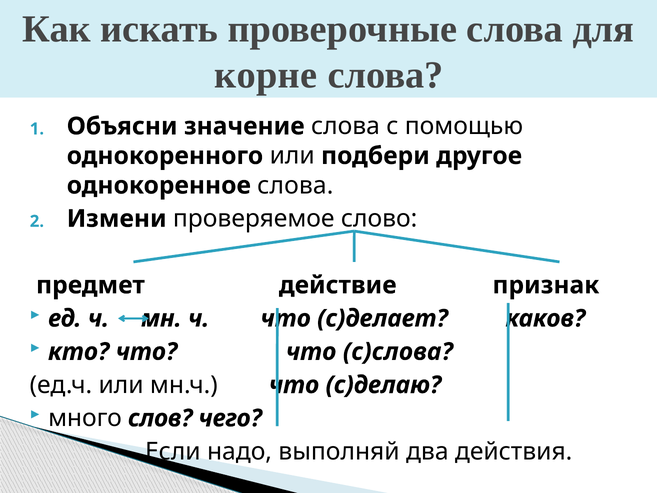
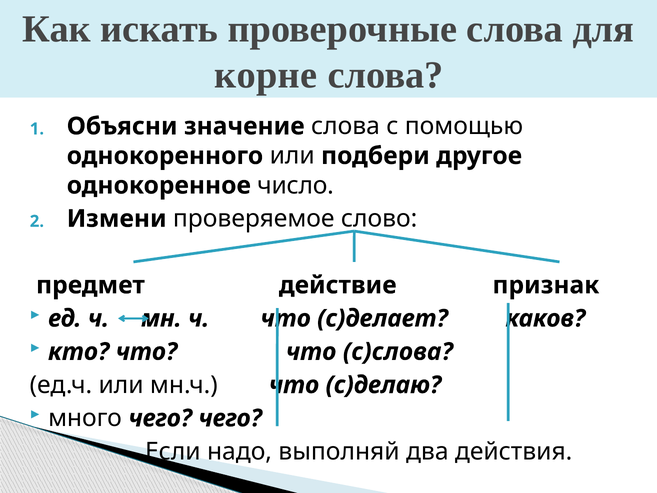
однокоренное слова: слова -> число
много слов: слов -> чего
